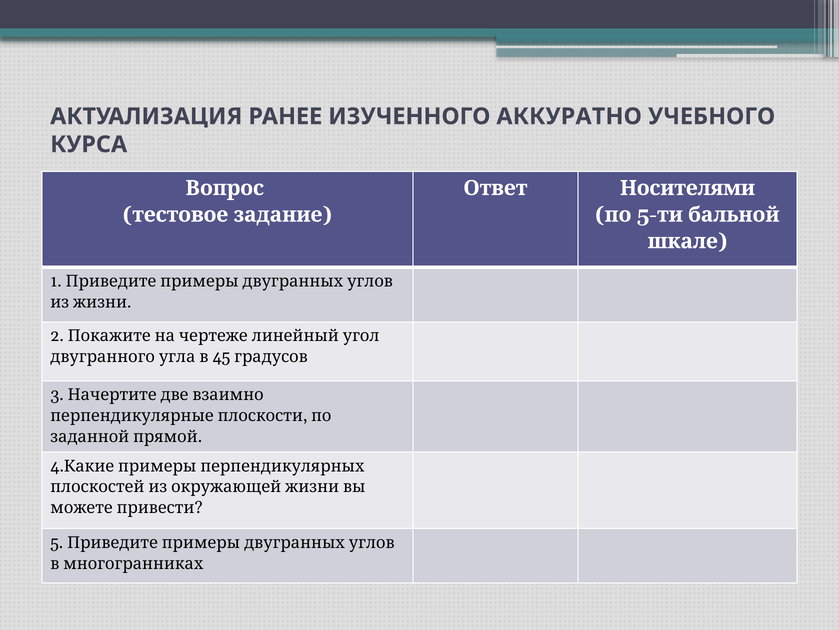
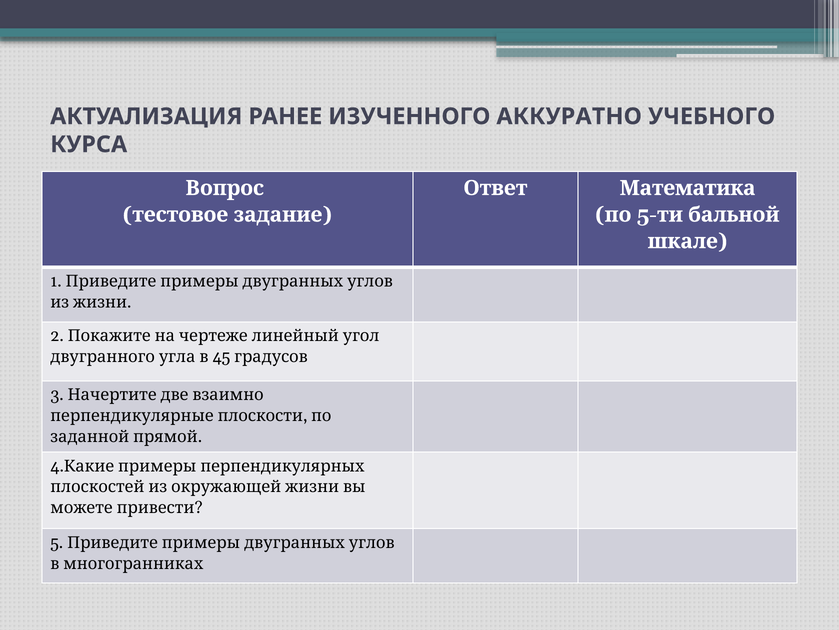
Носителями: Носителями -> Математика
